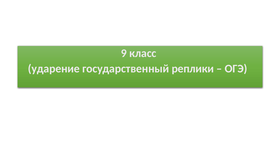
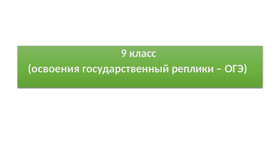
ударение: ударение -> освоения
